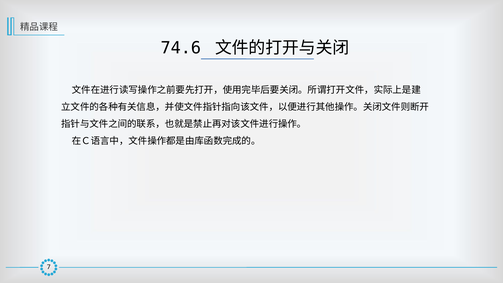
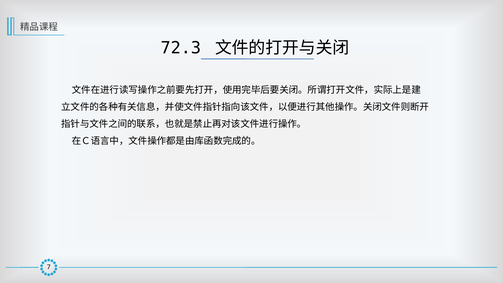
74.6: 74.6 -> 72.3
